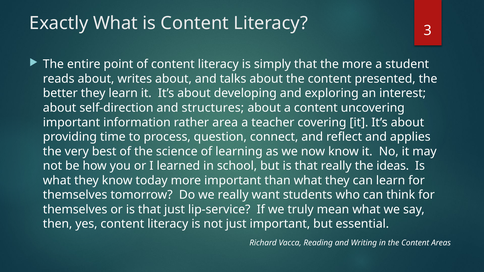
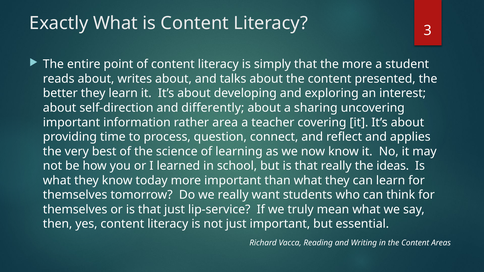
structures: structures -> differently
a content: content -> sharing
